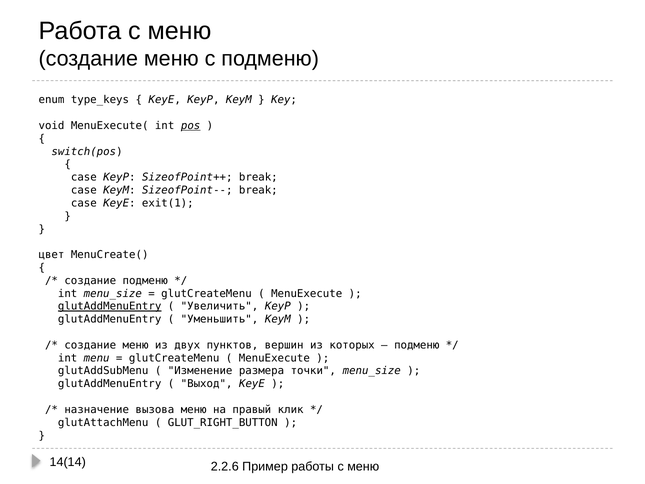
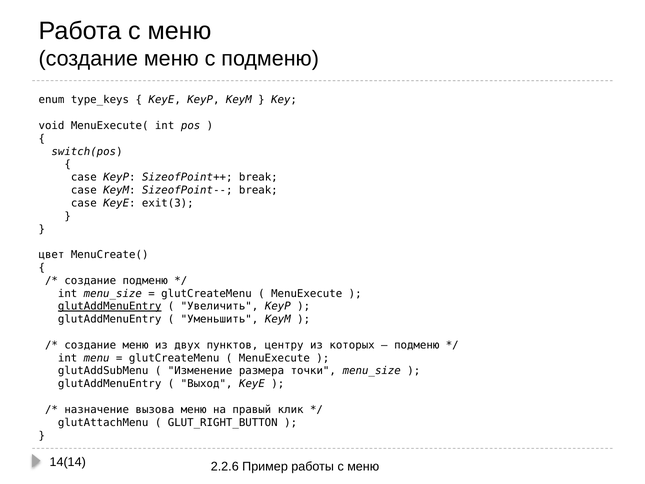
pos underline: present -> none
exit(1: exit(1 -> exit(3
вершин: вершин -> центру
